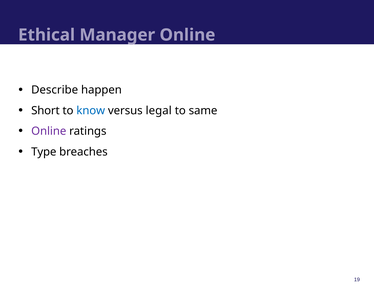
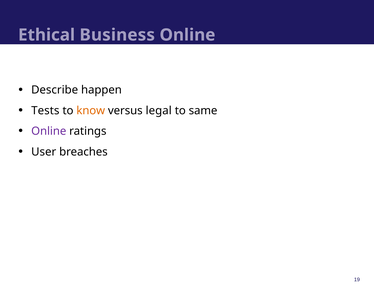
Manager: Manager -> Business
Short: Short -> Tests
know colour: blue -> orange
Type: Type -> User
